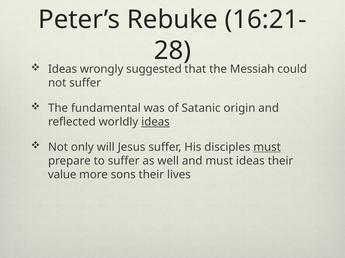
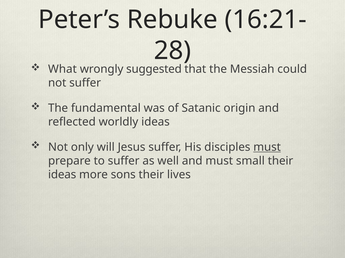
Ideas at (63, 69): Ideas -> What
ideas at (156, 122) underline: present -> none
must ideas: ideas -> small
value at (62, 175): value -> ideas
